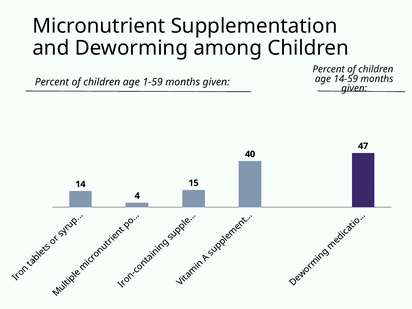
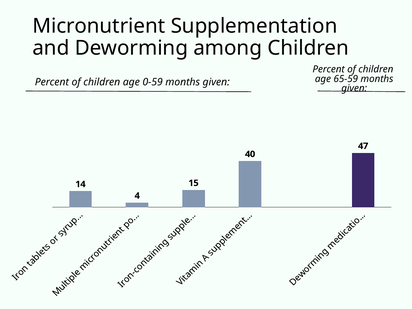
14-59: 14-59 -> 65-59
1-59: 1-59 -> 0-59
